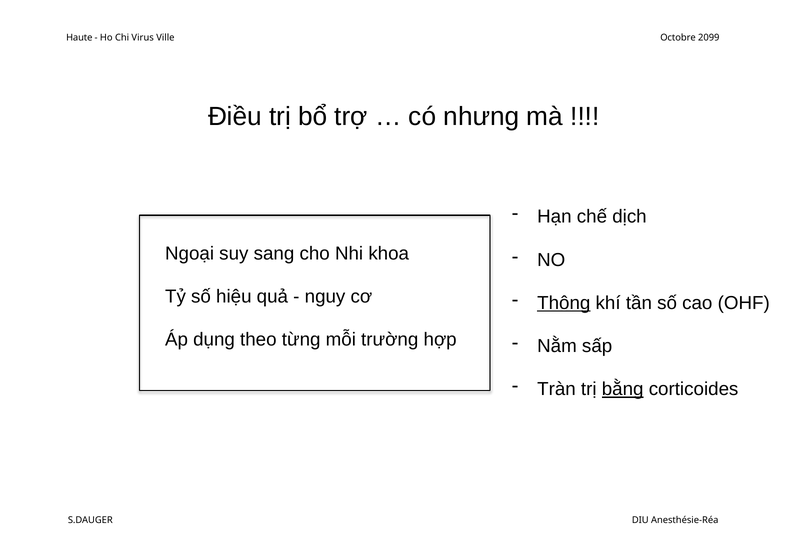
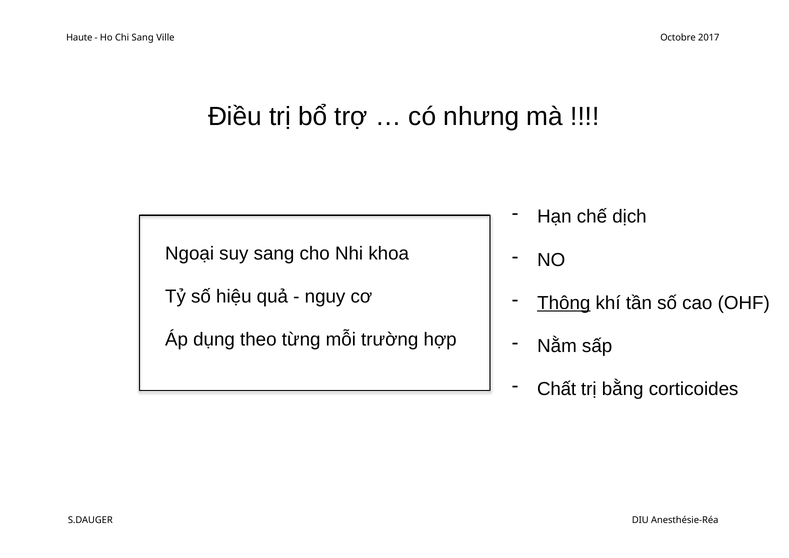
Chi Virus: Virus -> Sang
2099: 2099 -> 2017
Tràn: Tràn -> Chất
bằng underline: present -> none
